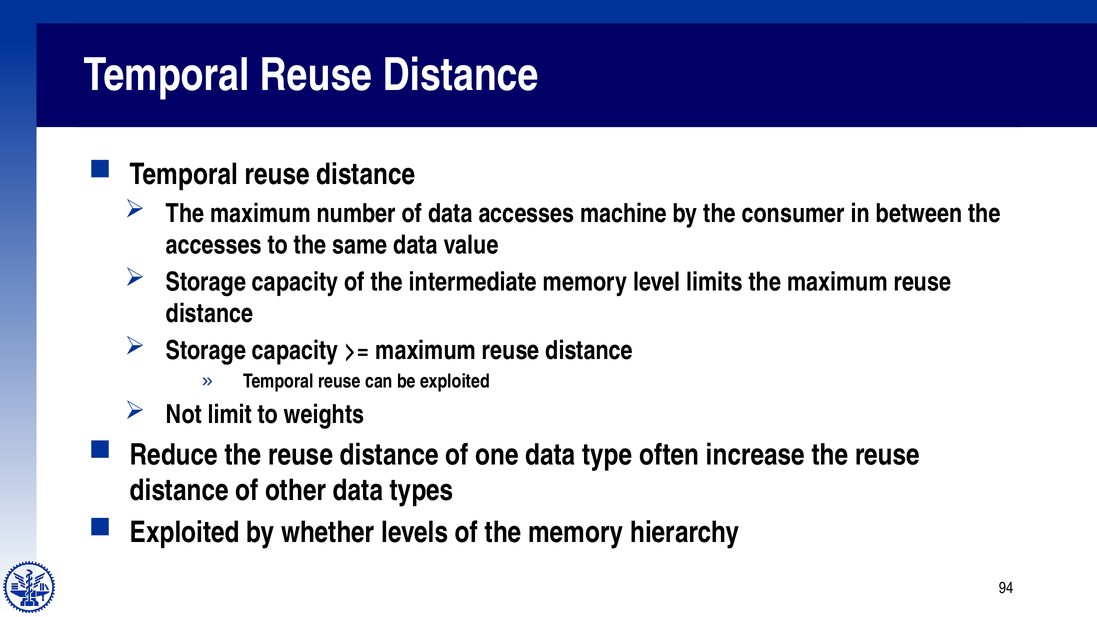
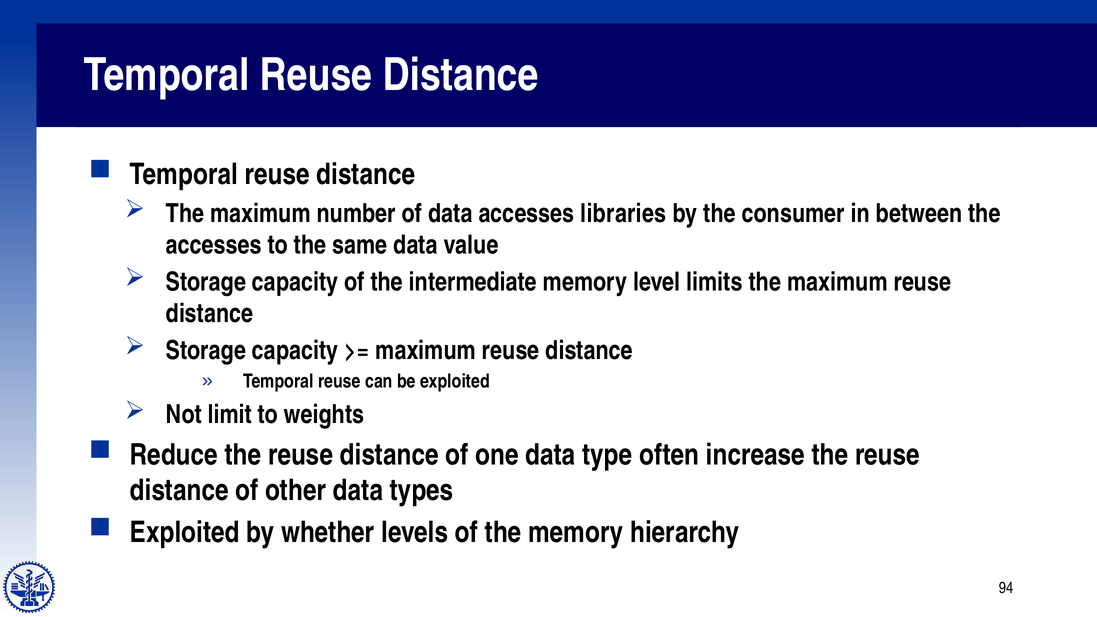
machine: machine -> libraries
